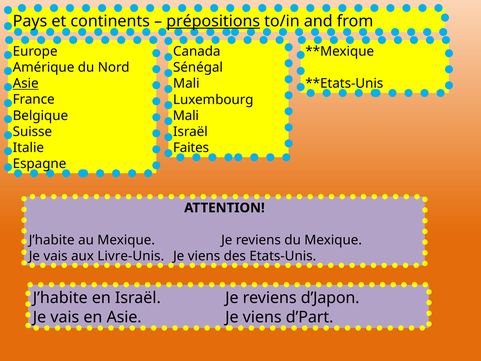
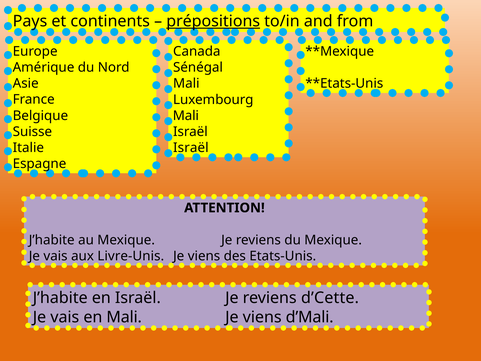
Asie at (26, 83) underline: present -> none
Faites at (191, 148): Faites -> Israël
d’Japon: d’Japon -> d’Cette
en Asie: Asie -> Mali
d’Part: d’Part -> d’Mali
